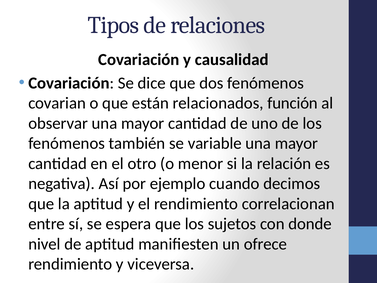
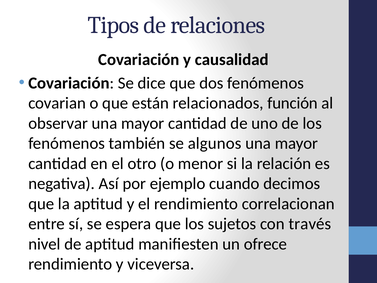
variable: variable -> algunos
donde: donde -> través
